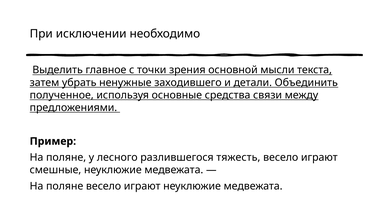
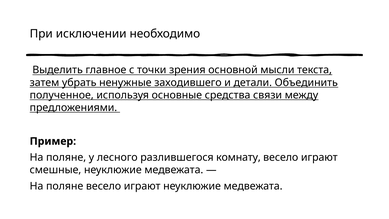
тяжесть: тяжесть -> комнату
